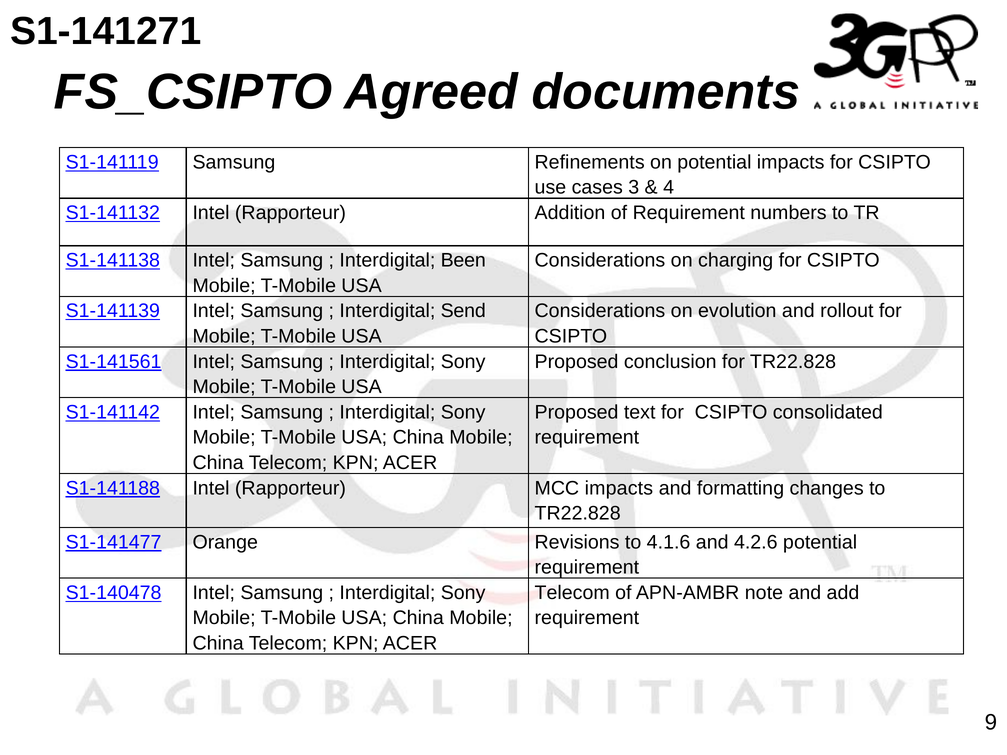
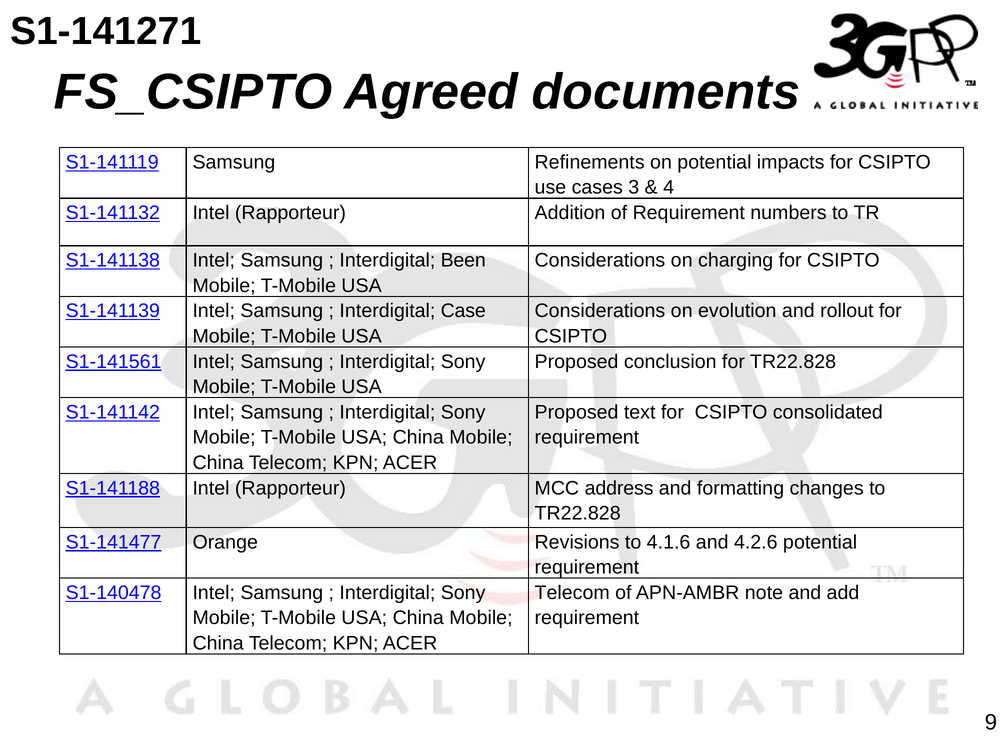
Send: Send -> Case
MCC impacts: impacts -> address
